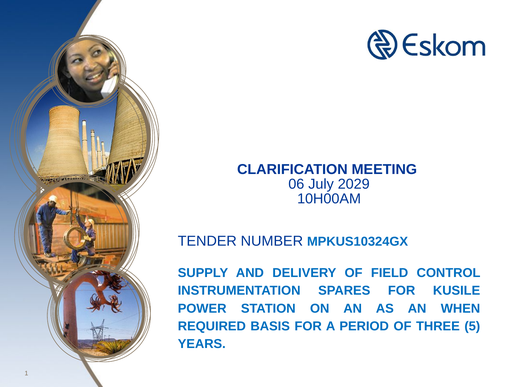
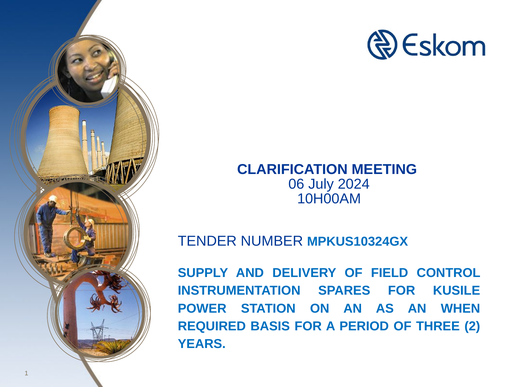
2029: 2029 -> 2024
5: 5 -> 2
